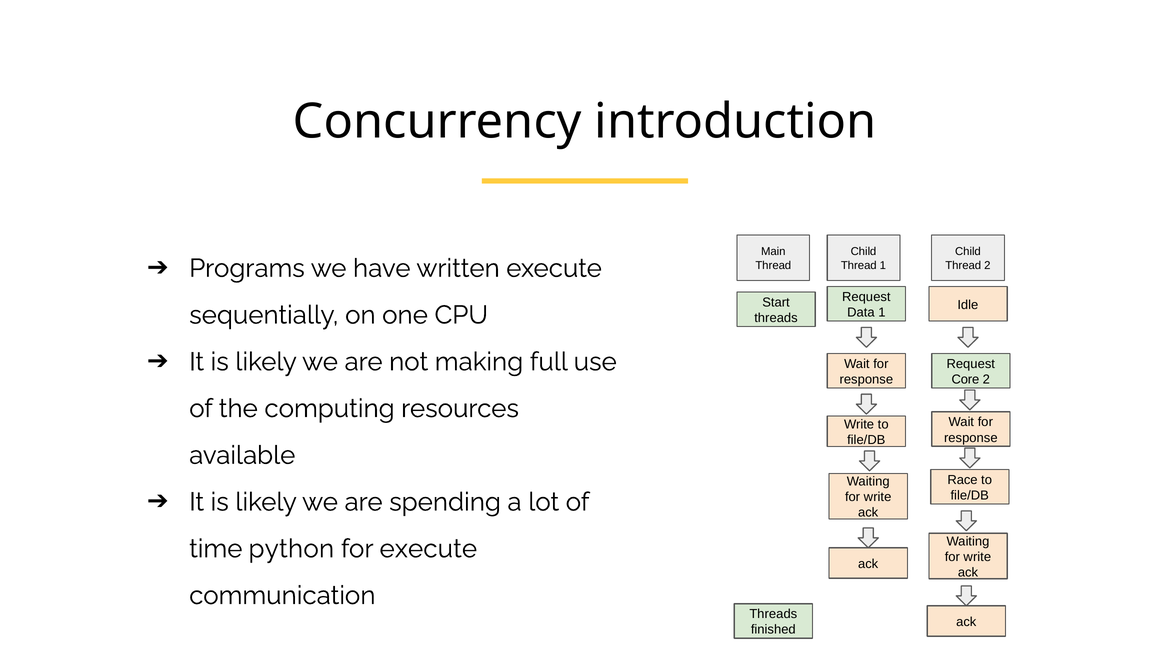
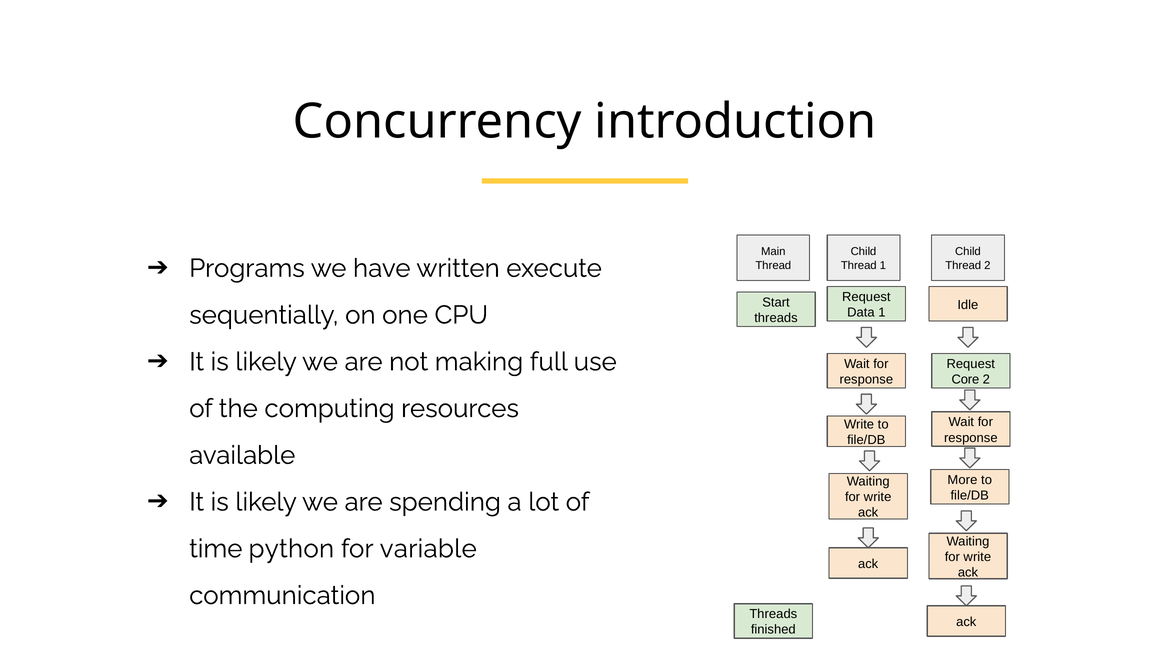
Race: Race -> More
for execute: execute -> variable
